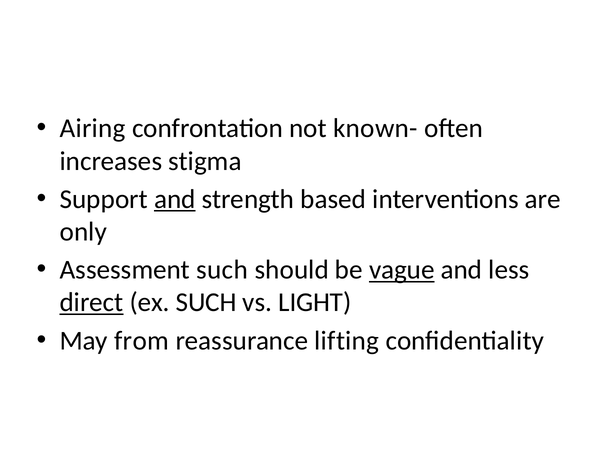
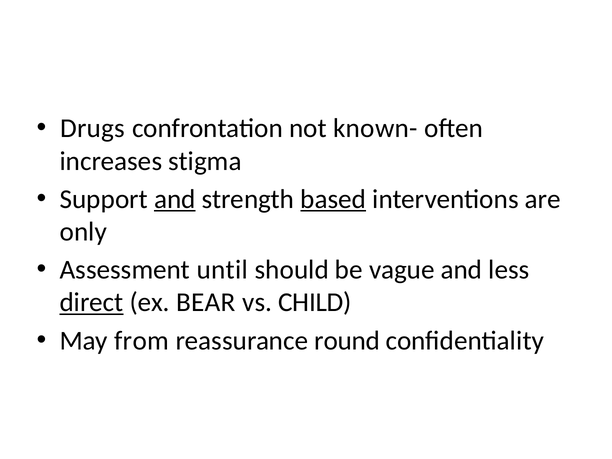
Airing: Airing -> Drugs
based underline: none -> present
Assessment such: such -> until
vague underline: present -> none
ex SUCH: SUCH -> BEAR
LIGHT: LIGHT -> CHILD
lifting: lifting -> round
